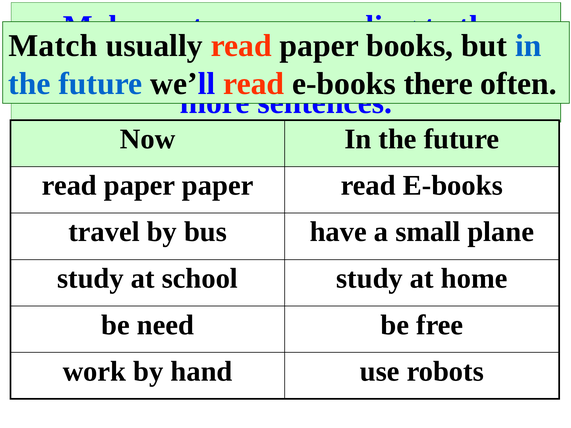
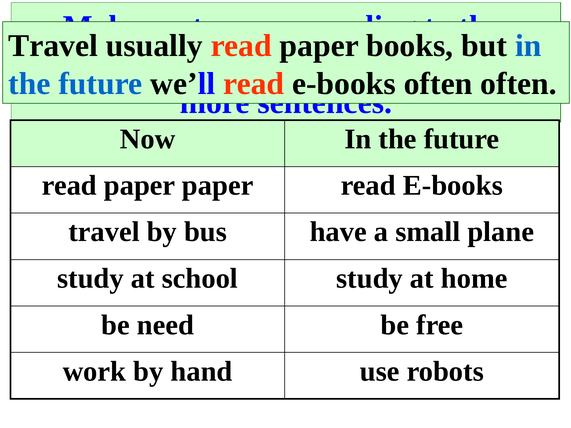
Match at (53, 46): Match -> Travel
there at (438, 84): there -> often
